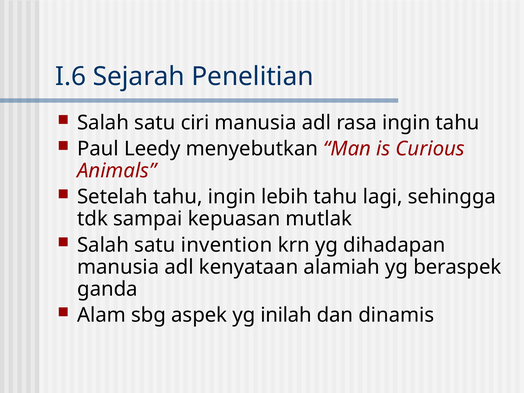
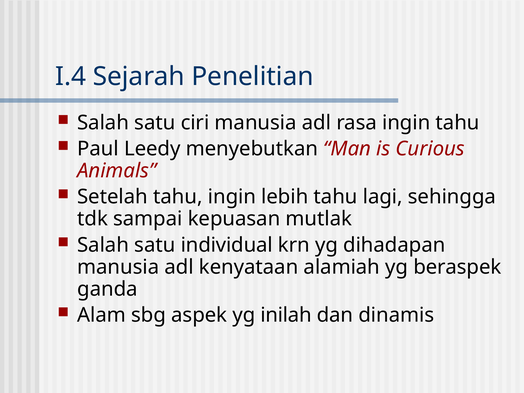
I.6: I.6 -> I.4
invention: invention -> individual
